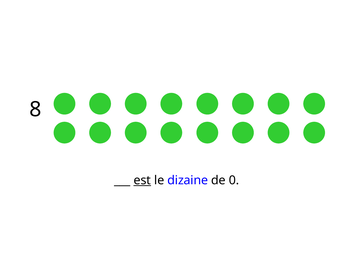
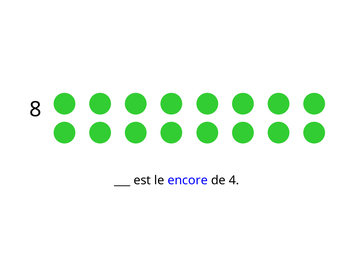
est underline: present -> none
dizaine: dizaine -> encore
0: 0 -> 4
